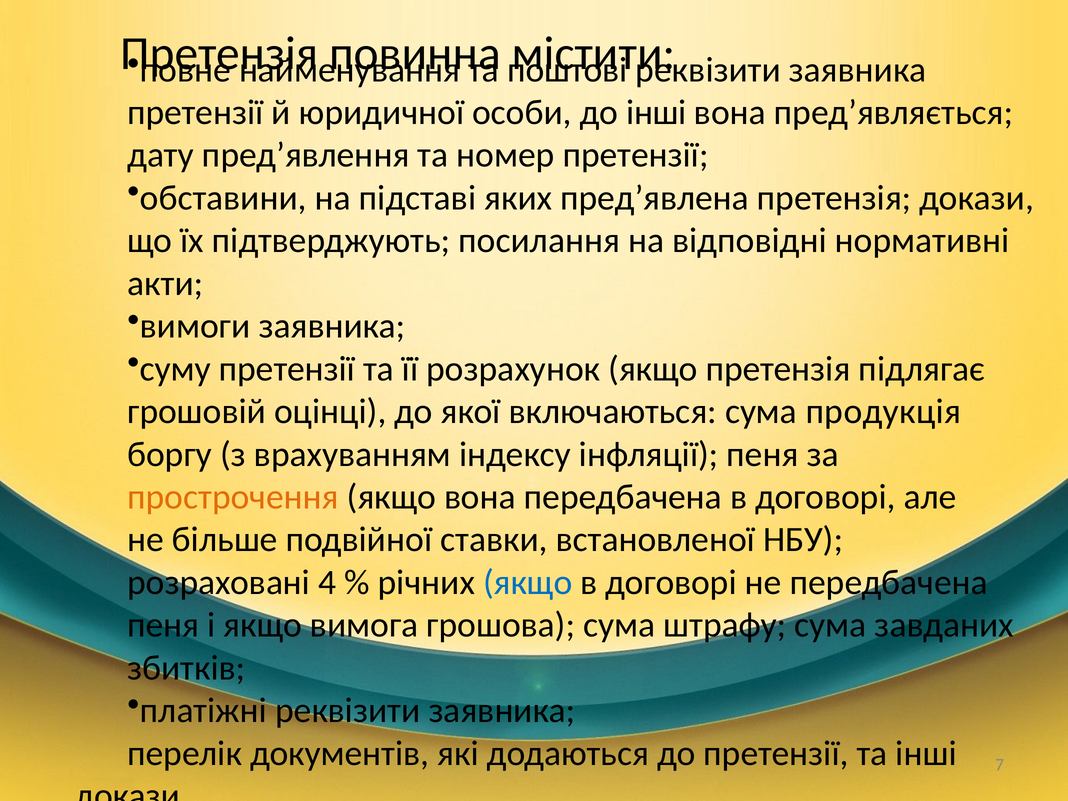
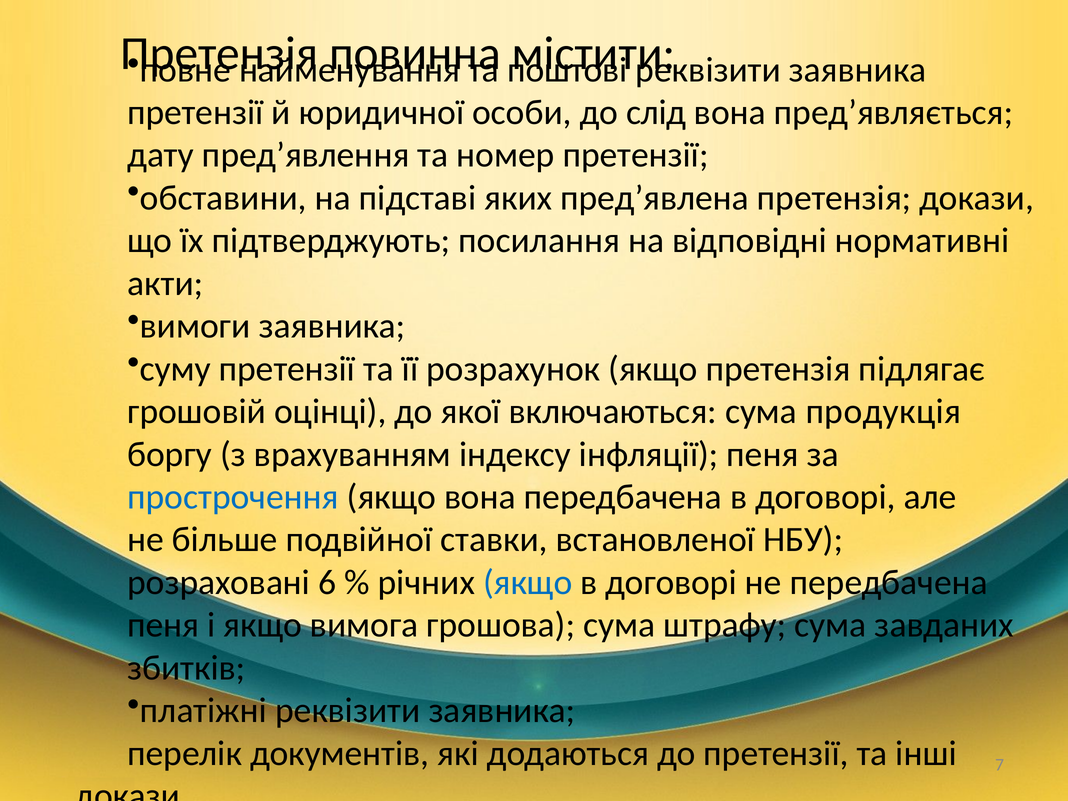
до інші: інші -> слід
прострочення colour: orange -> blue
4: 4 -> 6
